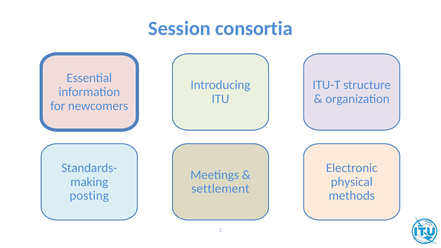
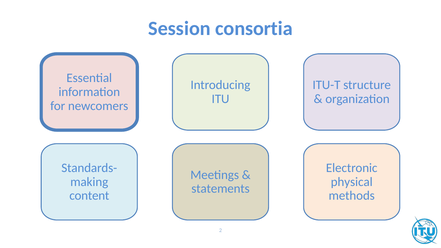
settlement: settlement -> statements
posting: posting -> content
